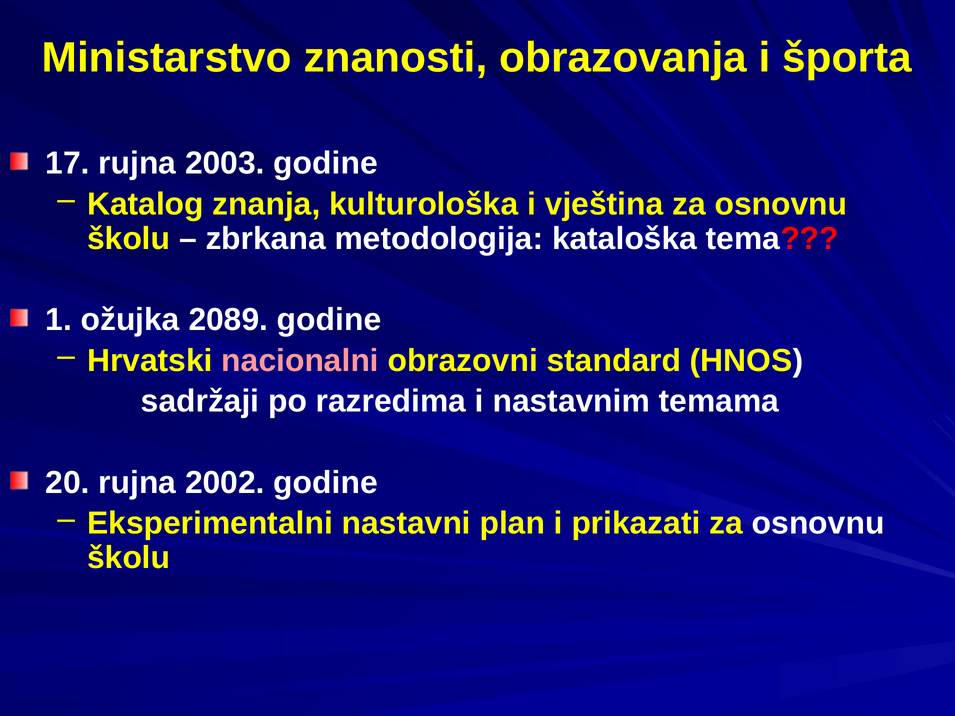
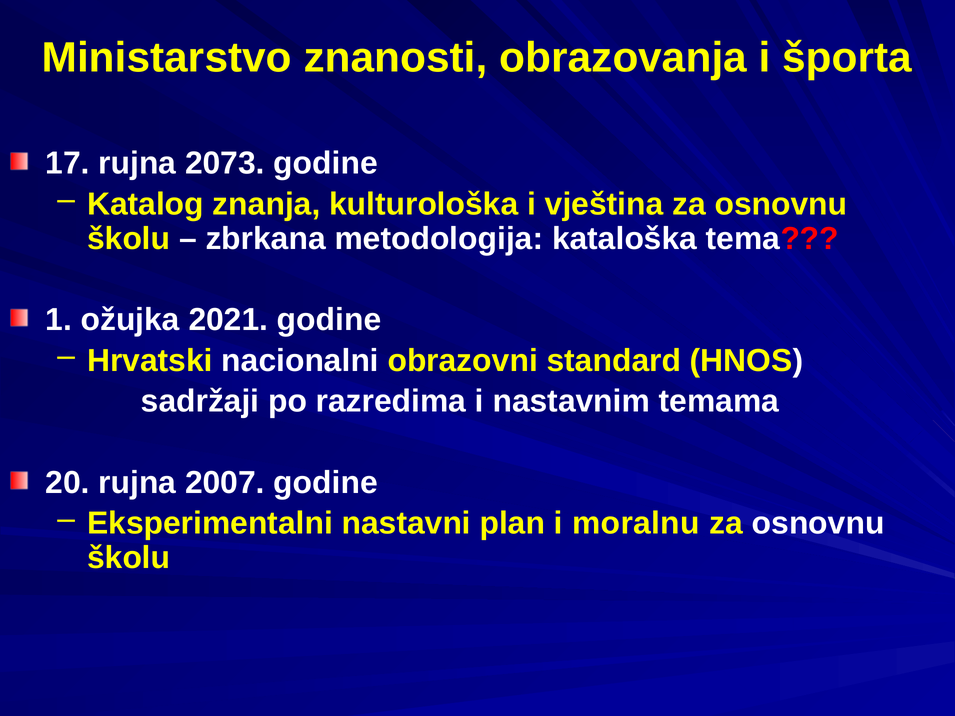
2003: 2003 -> 2073
2089: 2089 -> 2021
nacionalni colour: pink -> white
2002: 2002 -> 2007
prikazati: prikazati -> moralnu
